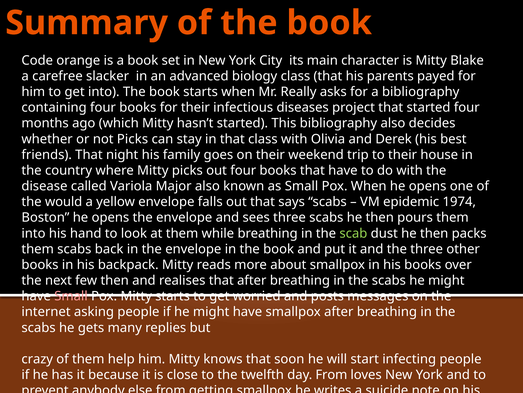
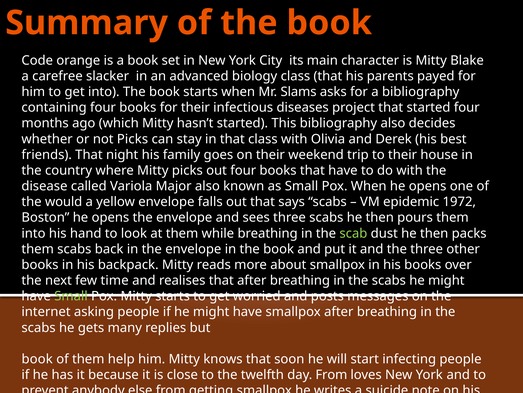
Really: Really -> Slams
1974: 1974 -> 1972
few then: then -> time
Small at (71, 296) colour: pink -> light green
crazy at (37, 358): crazy -> book
